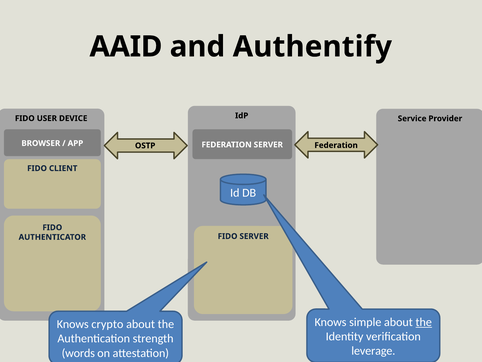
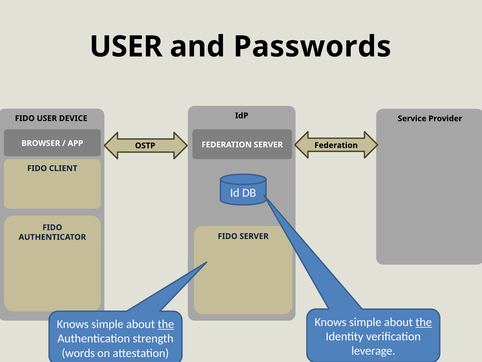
AAID at (126, 47): AAID -> USER
Authentify: Authentify -> Passwords
crypto at (107, 324): crypto -> simple
the at (166, 324) underline: none -> present
